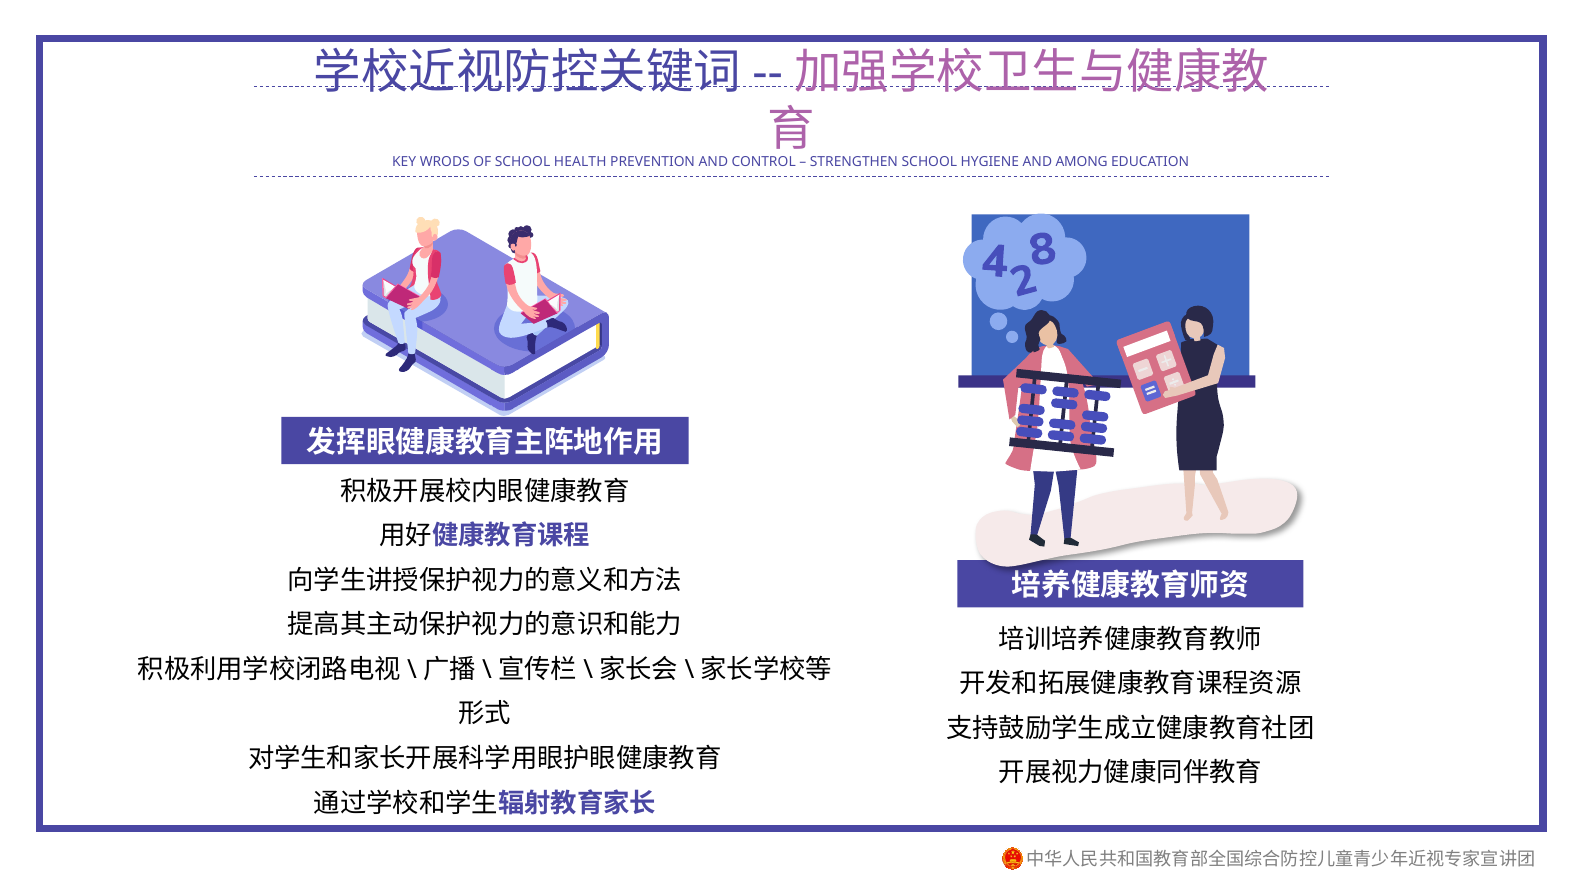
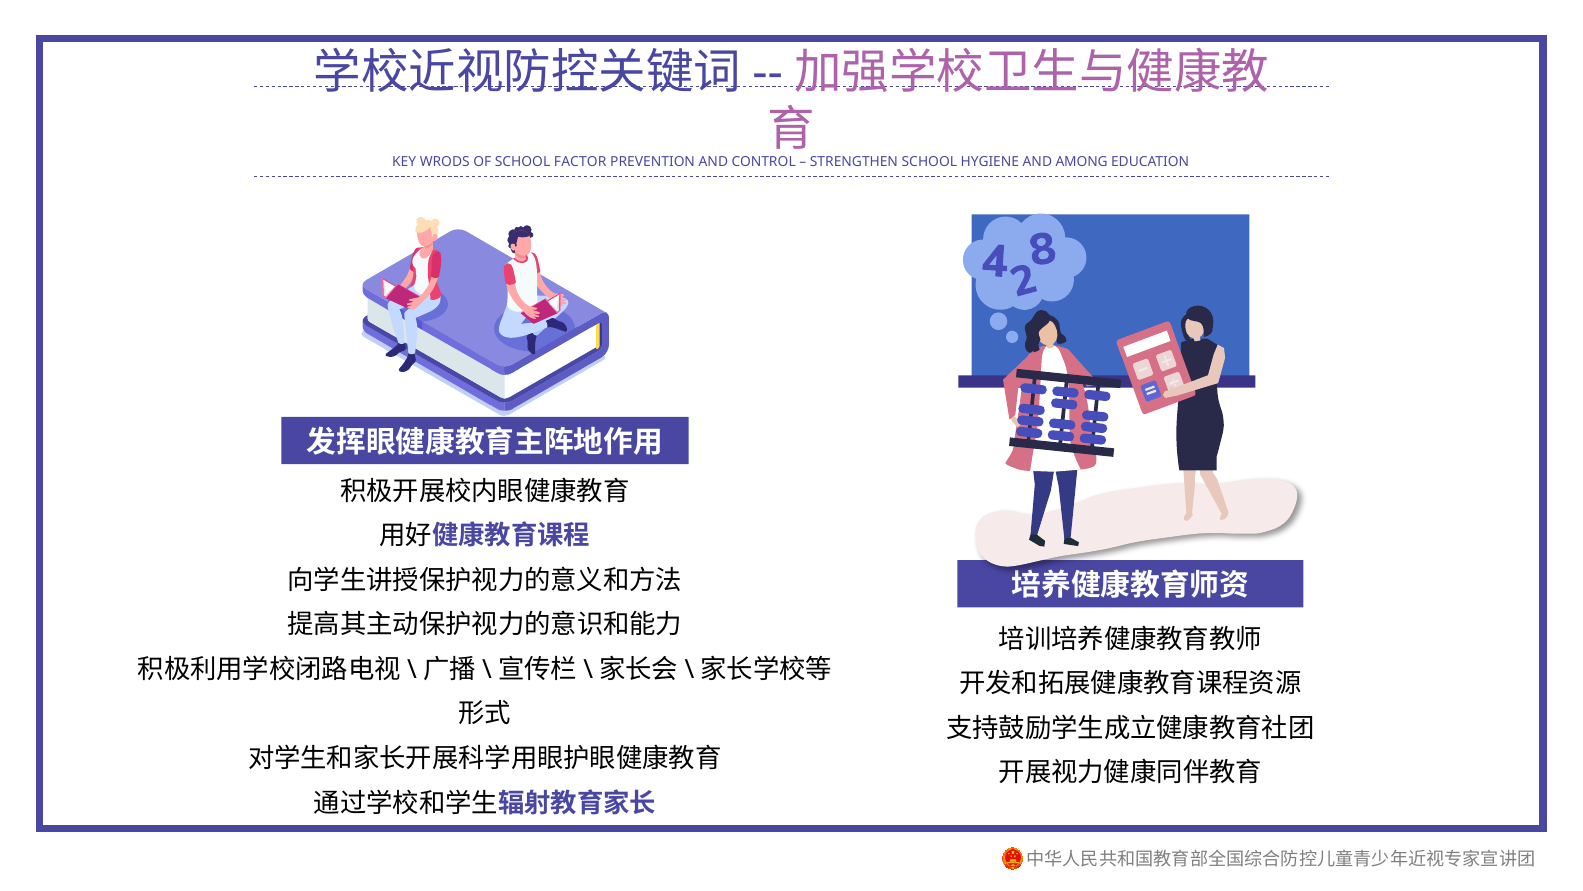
HEALTH: HEALTH -> FACTOR
